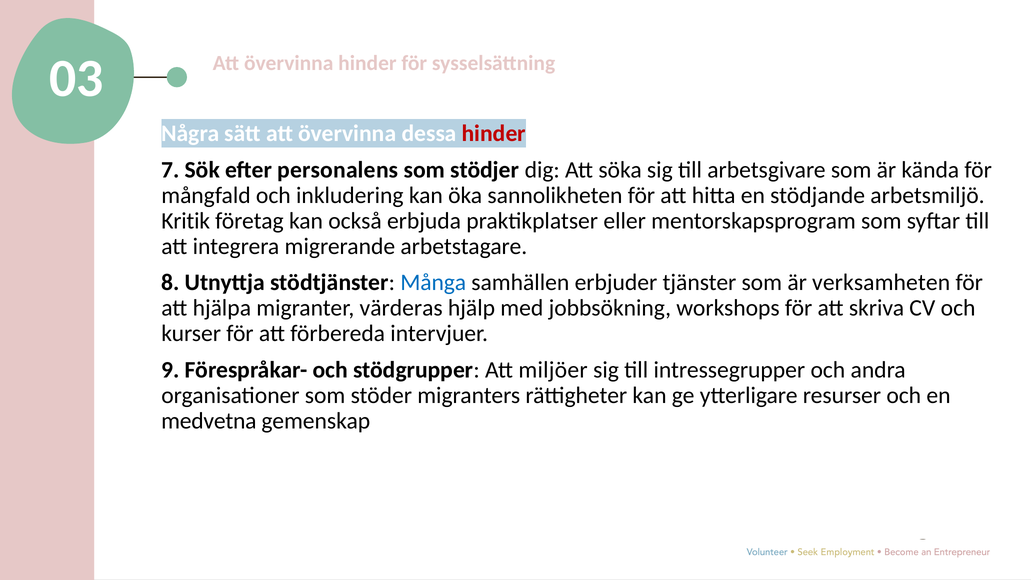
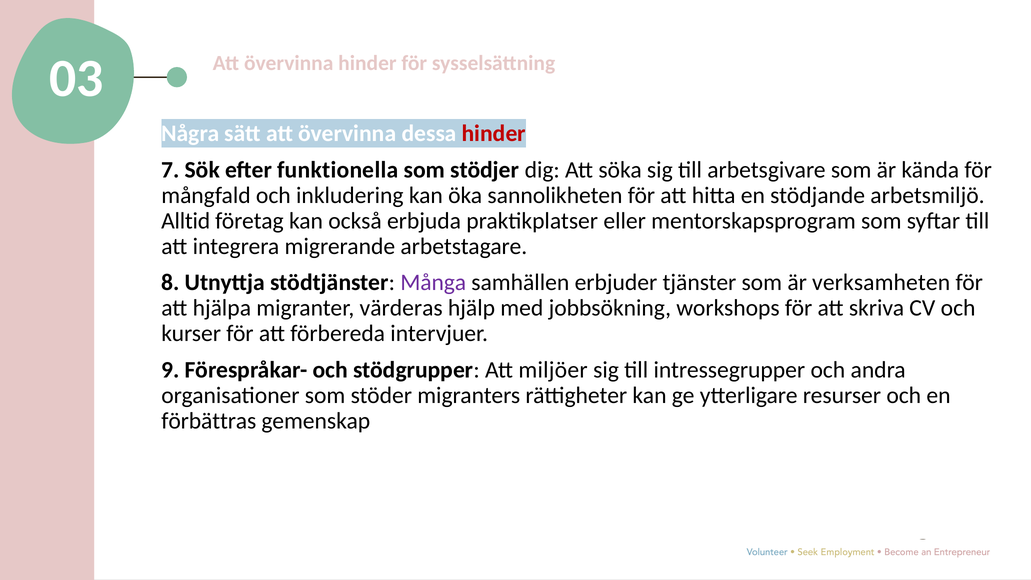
personalens: personalens -> funktionella
Kritik: Kritik -> Alltid
Många colour: blue -> purple
medvetna: medvetna -> förbättras
